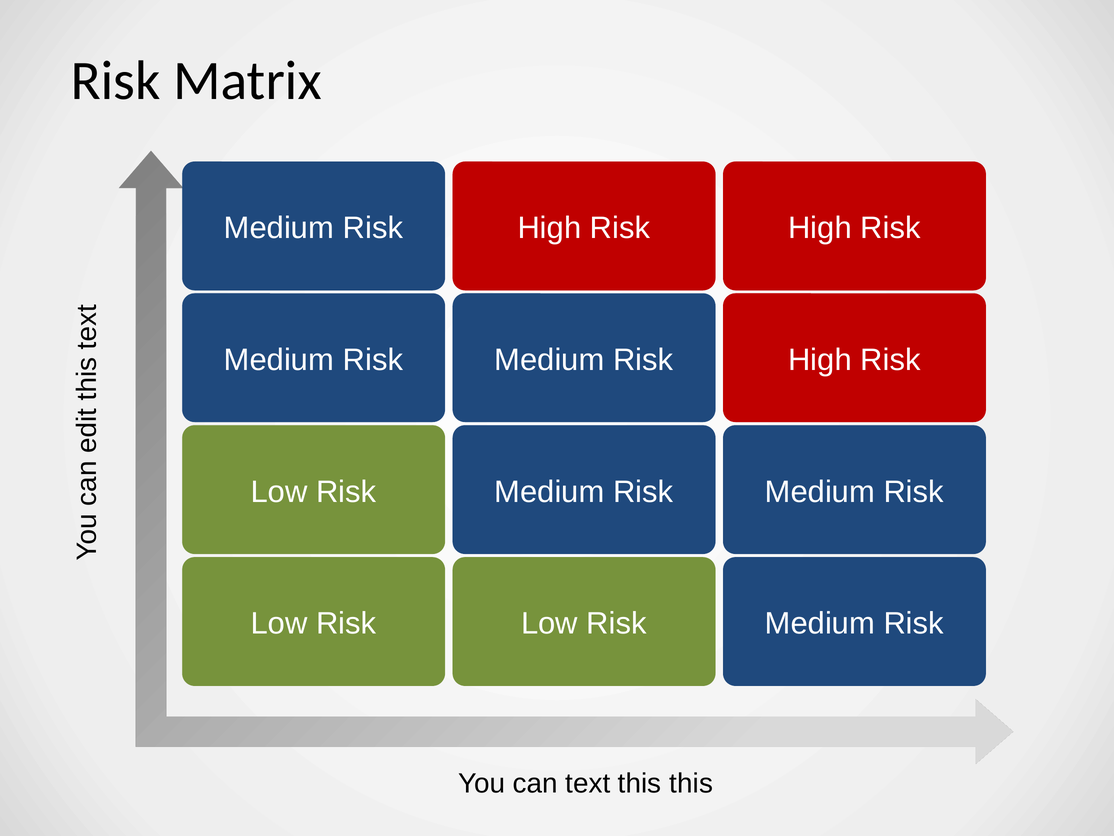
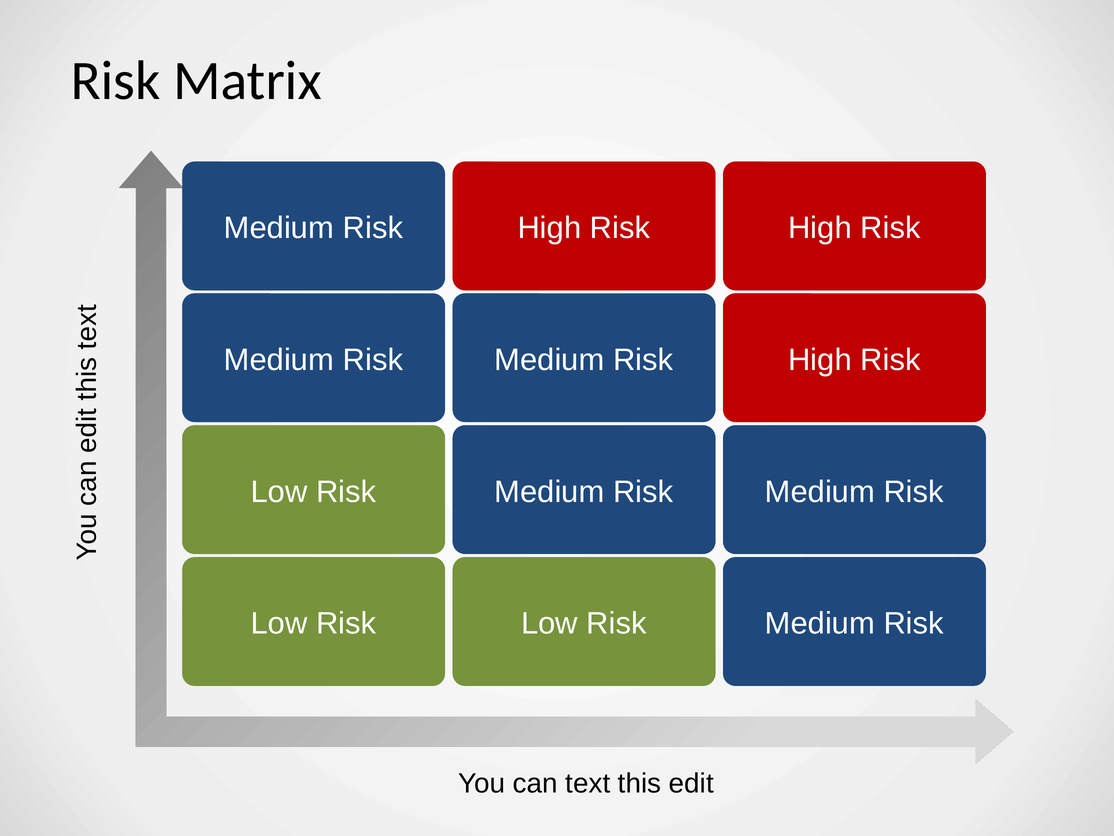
this this: this -> edit
